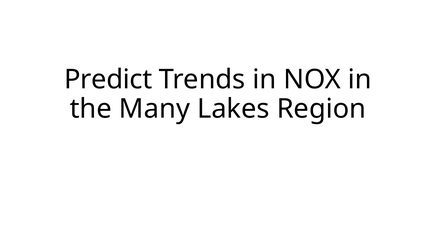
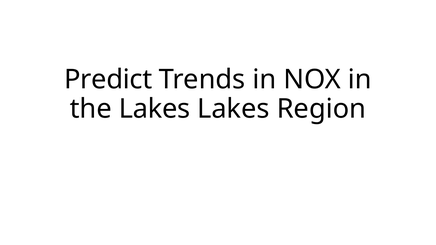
the Many: Many -> Lakes
